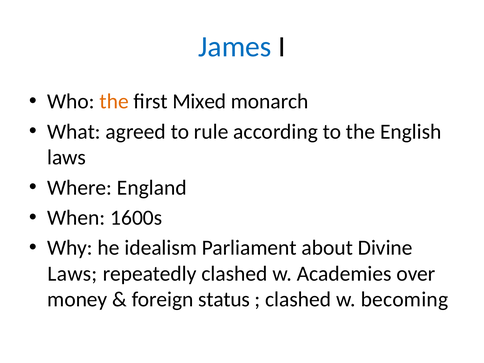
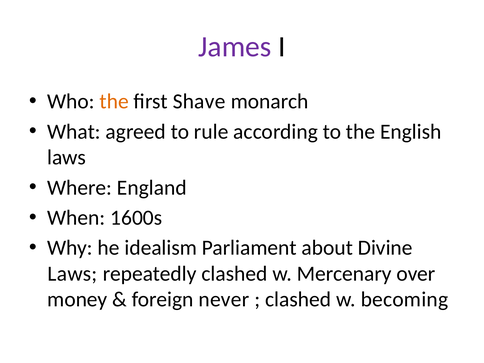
James colour: blue -> purple
Mixed: Mixed -> Shave
Academies: Academies -> Mercenary
status: status -> never
